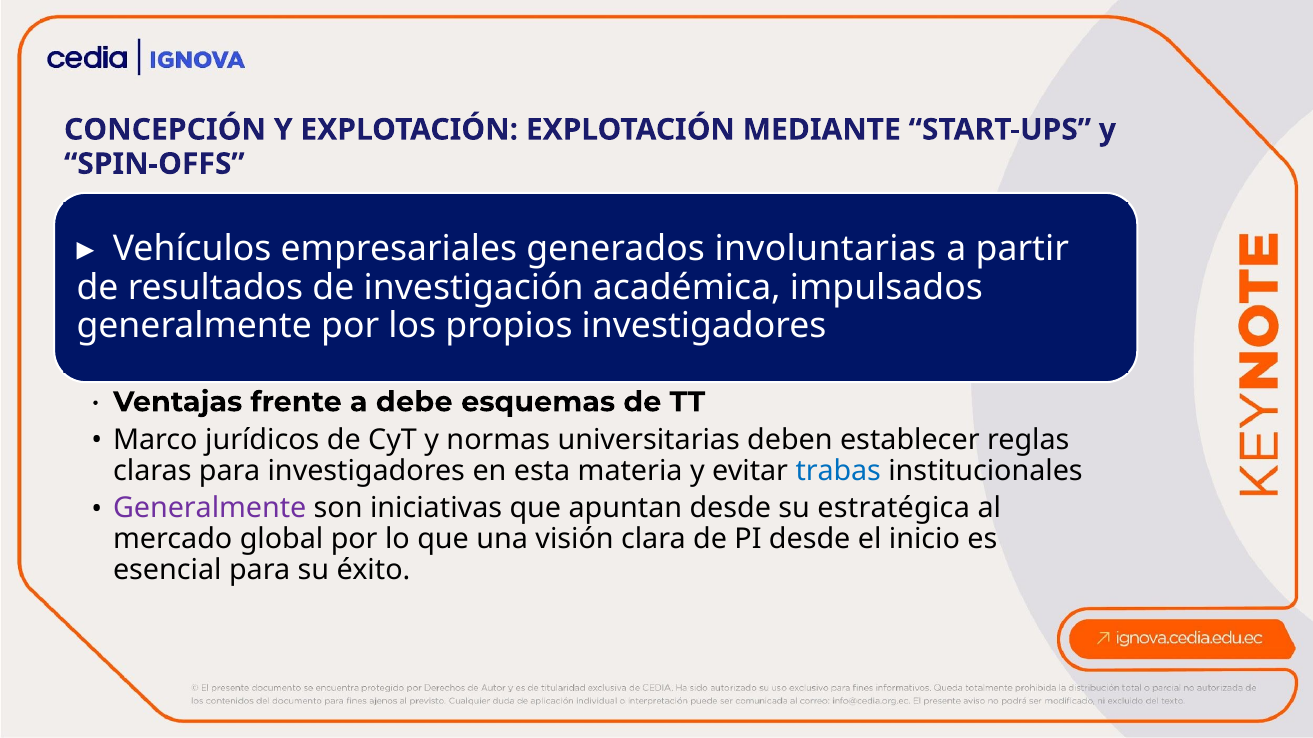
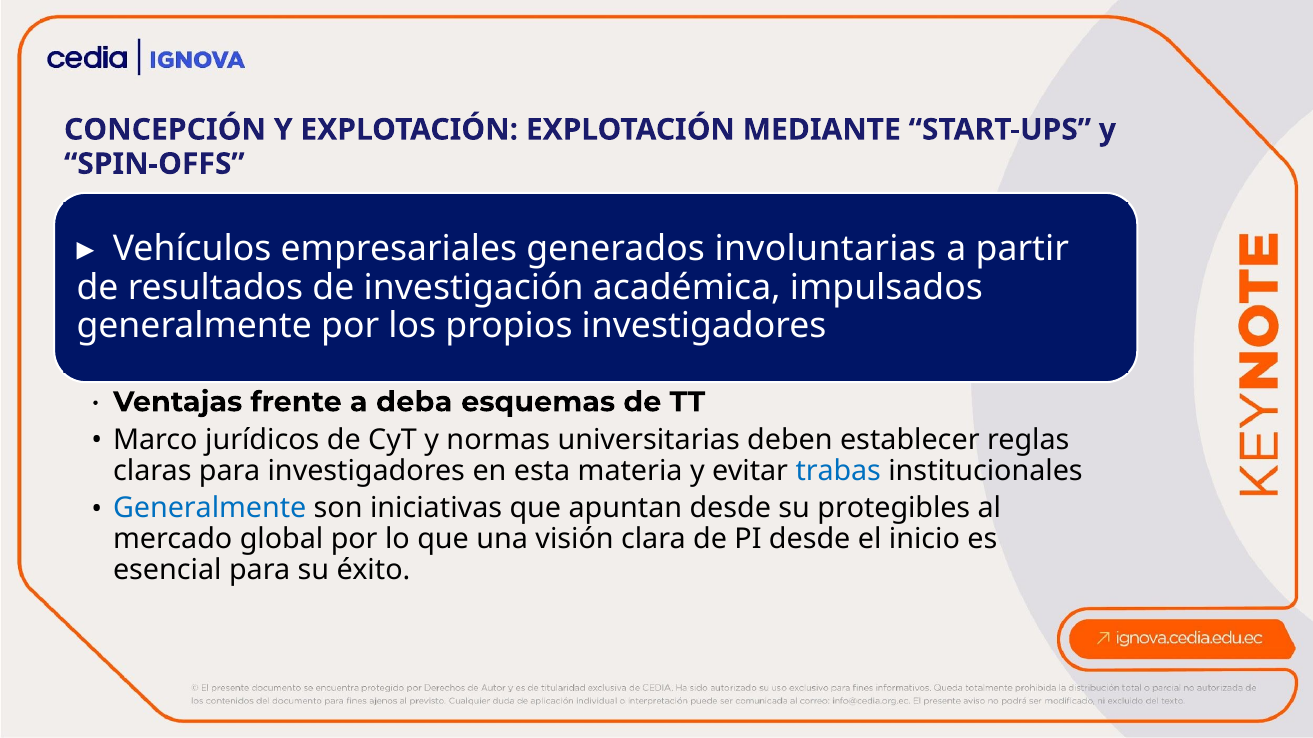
debe: debe -> deba
Generalmente at (210, 509) colour: purple -> blue
estratégica: estratégica -> protegibles
